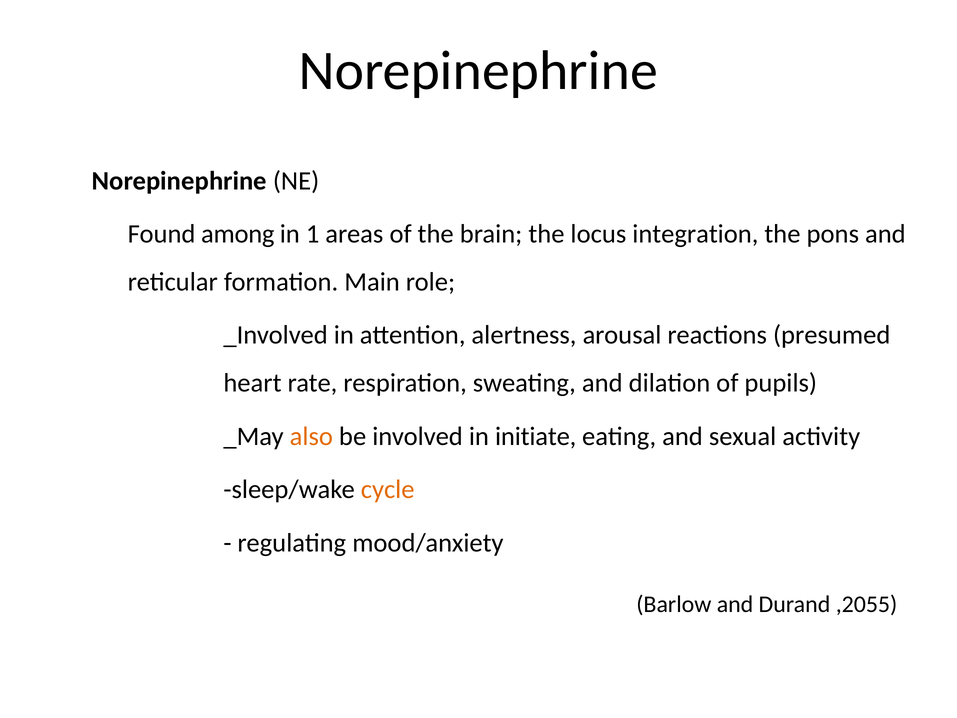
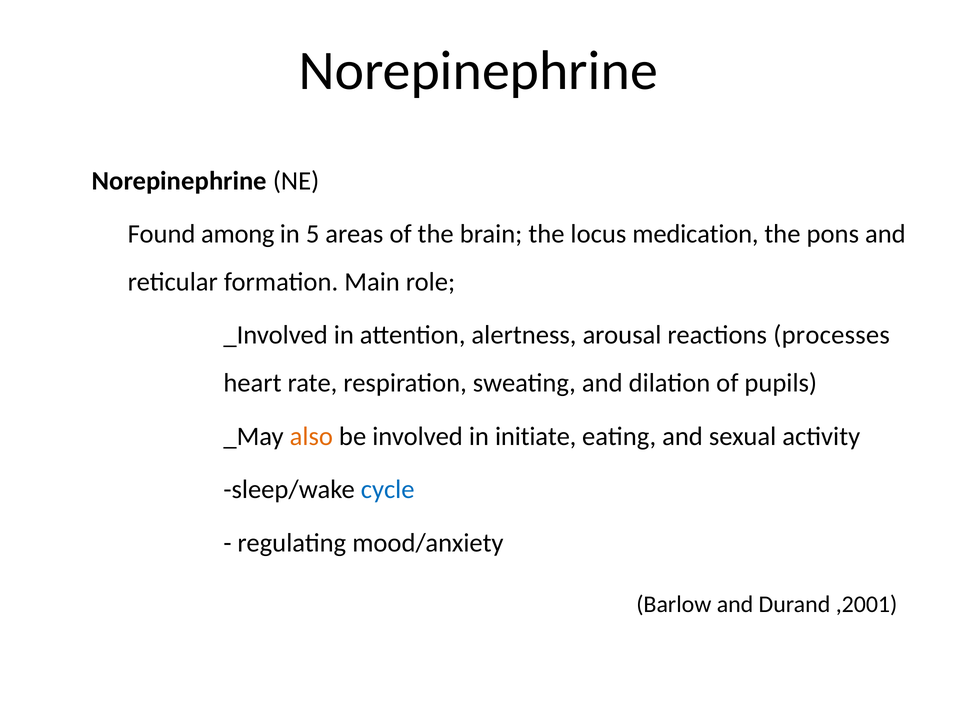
1: 1 -> 5
integration: integration -> medication
presumed: presumed -> processes
cycle colour: orange -> blue
,2055: ,2055 -> ,2001
